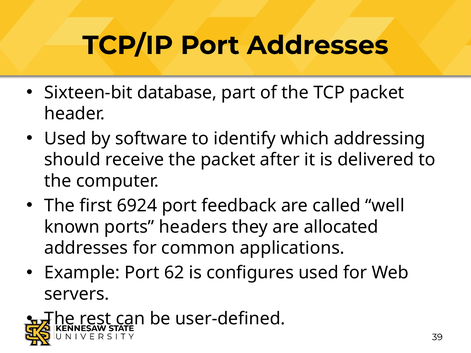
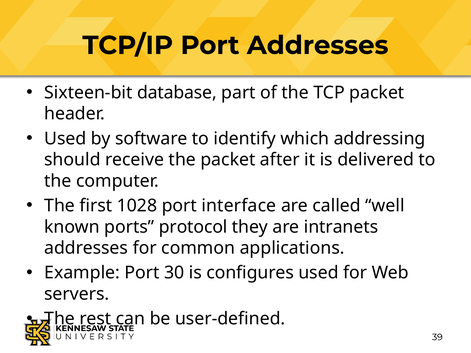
6924: 6924 -> 1028
feedback: feedback -> interface
headers: headers -> protocol
allocated: allocated -> intranets
62: 62 -> 30
